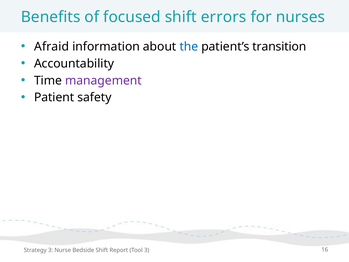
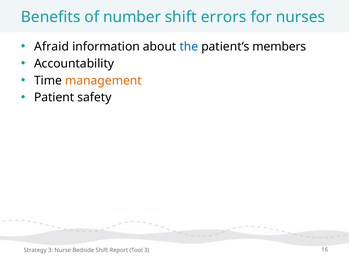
focused: focused -> number
transition: transition -> members
management colour: purple -> orange
